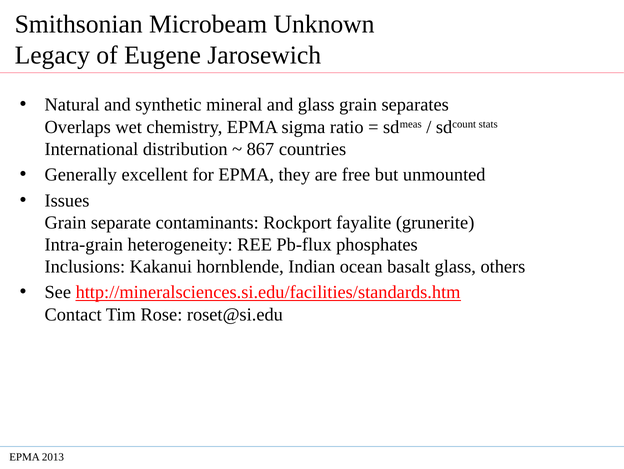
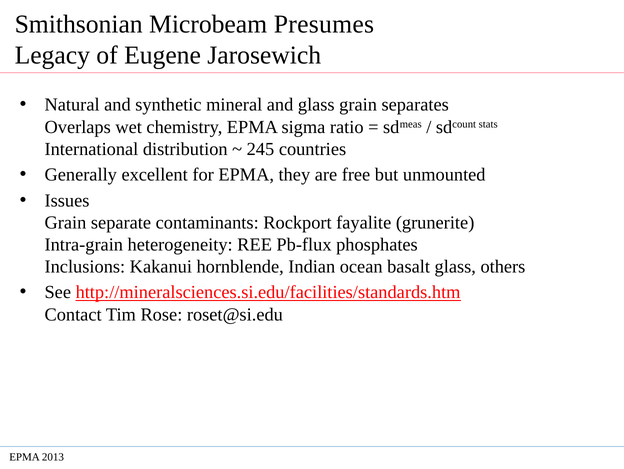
Unknown: Unknown -> Presumes
867: 867 -> 245
